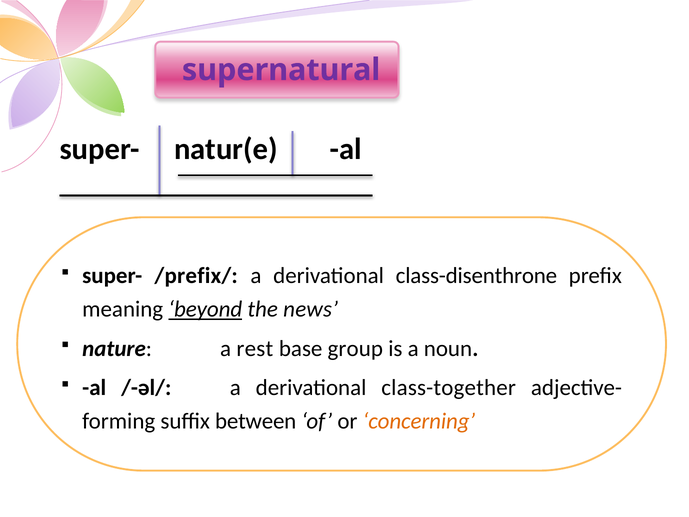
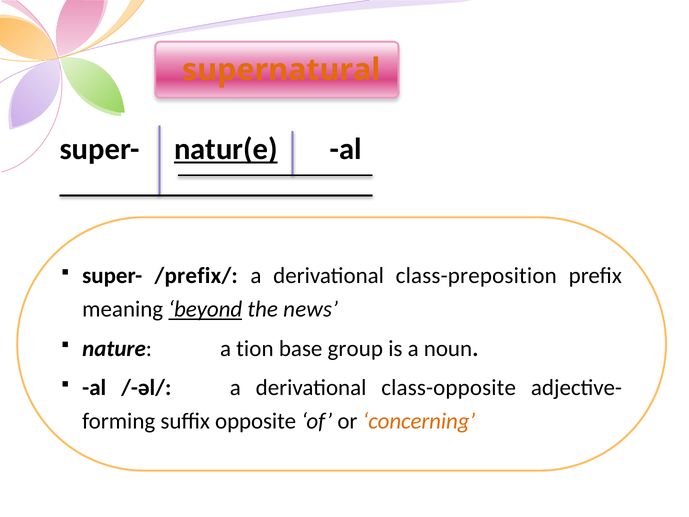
supernatural colour: purple -> orange
natur(e underline: none -> present
class-disenthrone: class-disenthrone -> class-preposition
rest: rest -> tion
class-together: class-together -> class-opposite
between: between -> opposite
